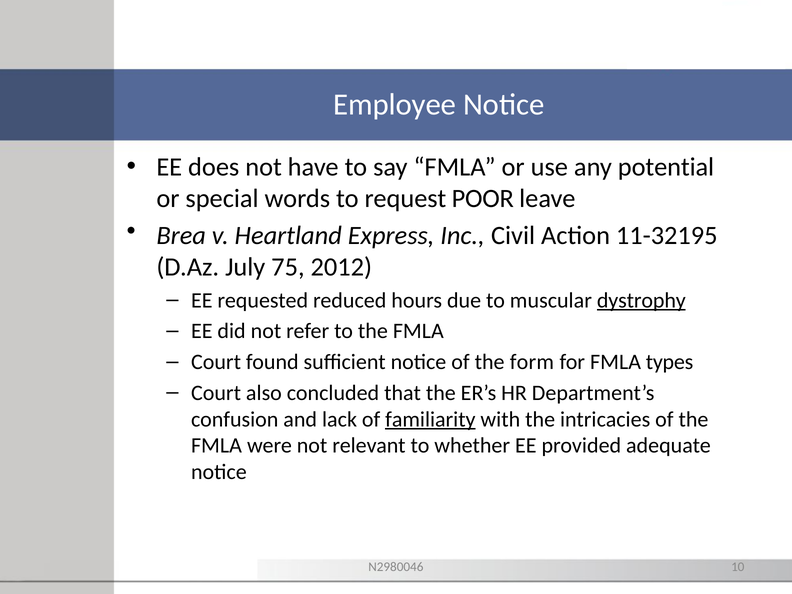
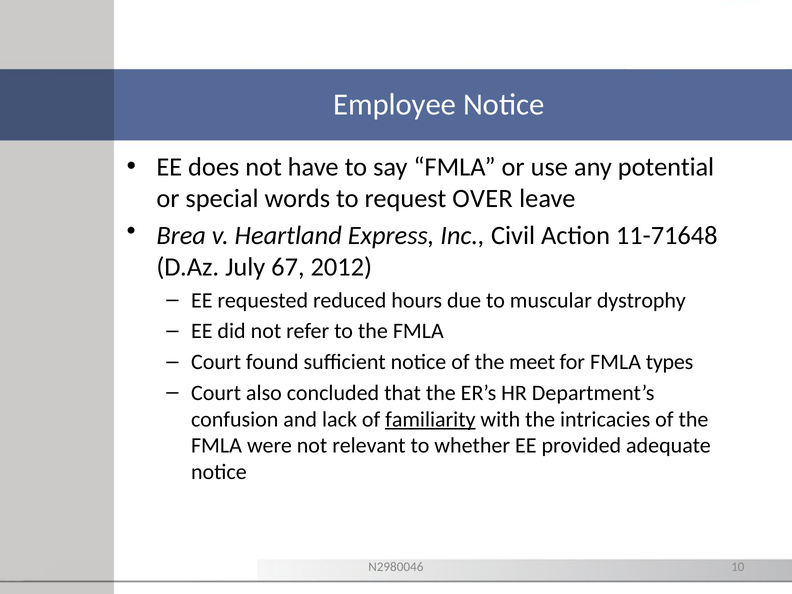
POOR: POOR -> OVER
11-32195: 11-32195 -> 11-71648
75: 75 -> 67
dystrophy underline: present -> none
form: form -> meet
